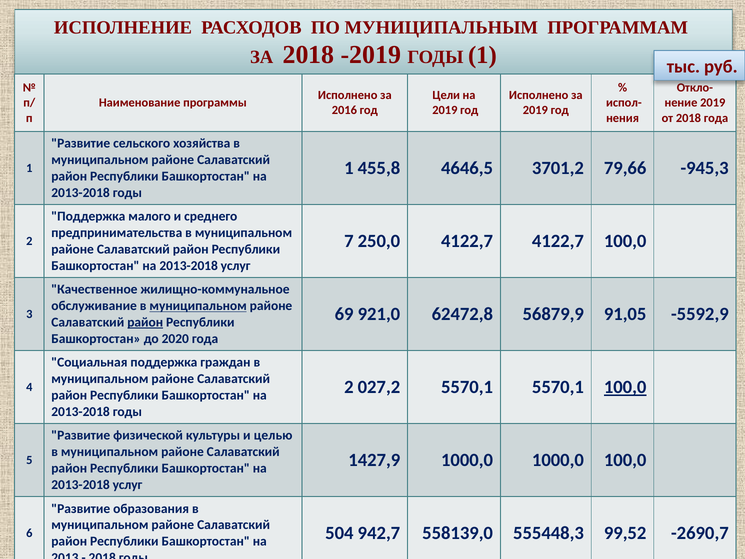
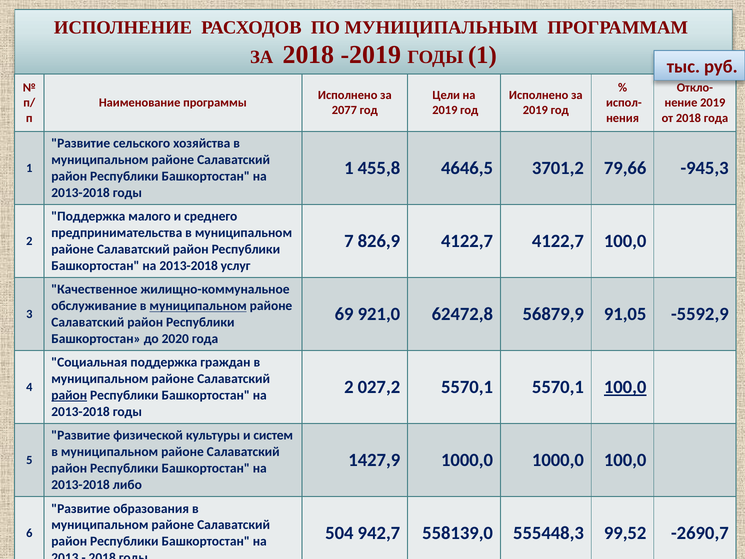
2016: 2016 -> 2077
250,0: 250,0 -> 826,9
район at (145, 322) underline: present -> none
район at (69, 395) underline: none -> present
целью: целью -> систем
услуг at (127, 485): услуг -> либо
